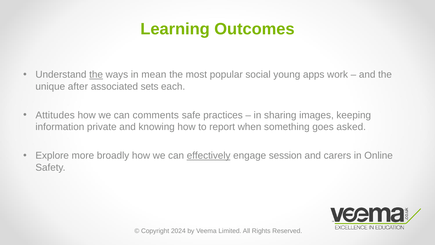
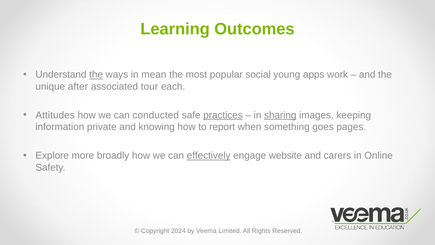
sets: sets -> tour
comments: comments -> conducted
practices underline: none -> present
sharing underline: none -> present
asked: asked -> pages
session: session -> website
